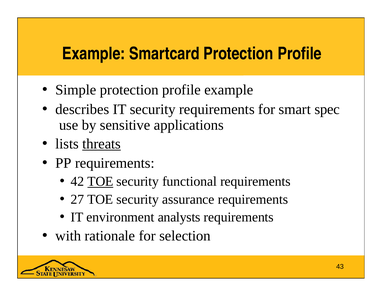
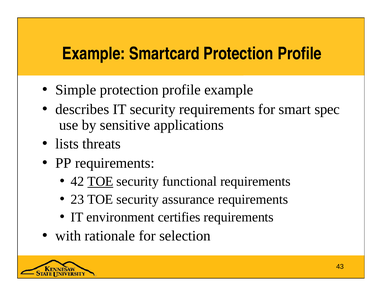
threats underline: present -> none
27: 27 -> 23
analysts: analysts -> certifies
